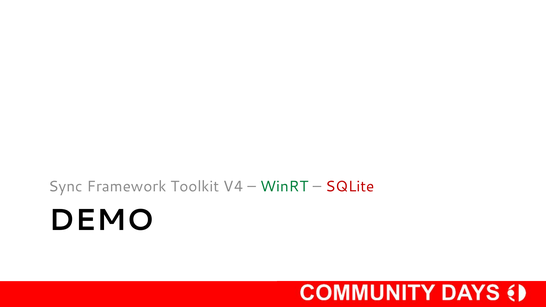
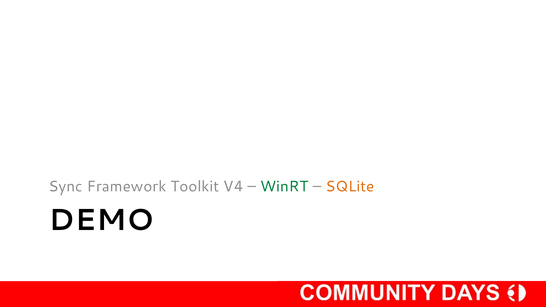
SQLite colour: red -> orange
